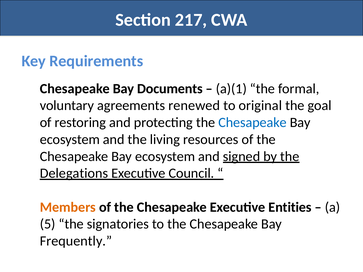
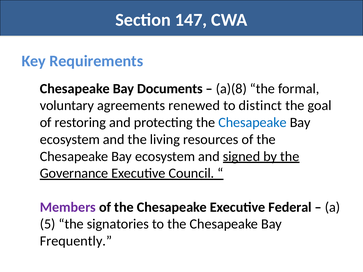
217: 217 -> 147
a)(1: a)(1 -> a)(8
original: original -> distinct
Delegations: Delegations -> Governance
Members colour: orange -> purple
Entities: Entities -> Federal
